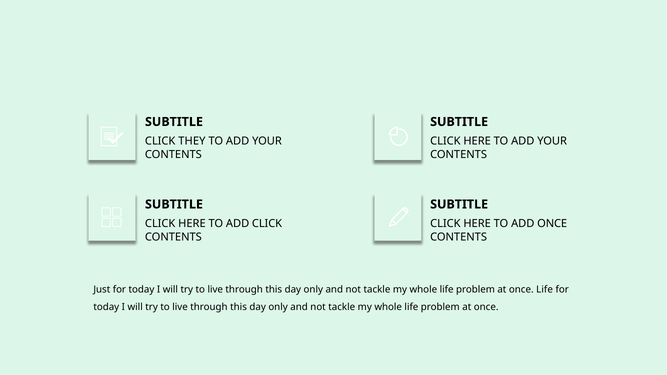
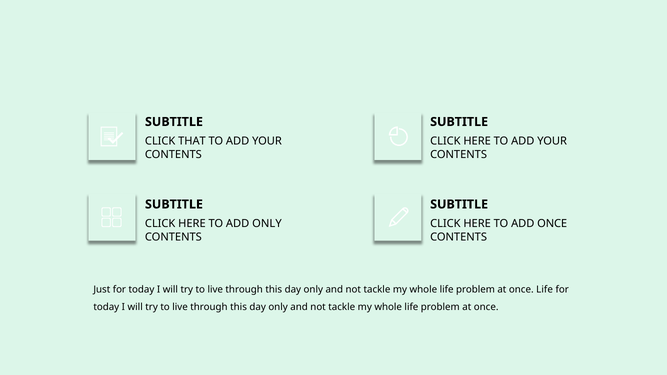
THEY: THEY -> THAT
ADD CLICK: CLICK -> ONLY
